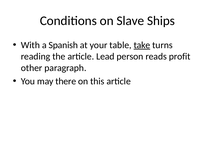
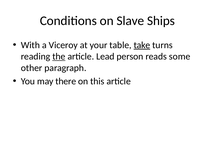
Spanish: Spanish -> Viceroy
the underline: none -> present
profit: profit -> some
